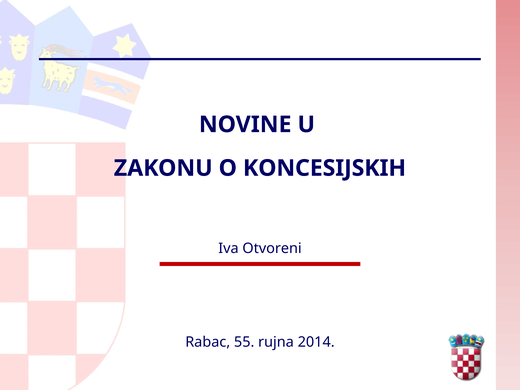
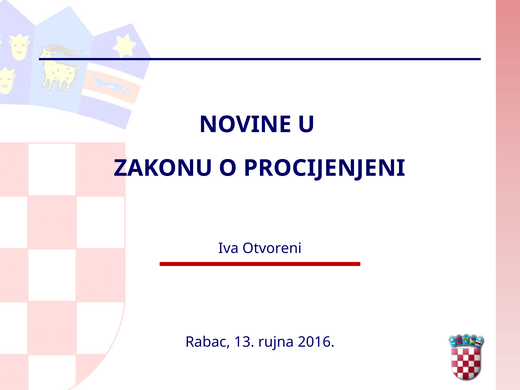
KONCESIJSKIH: KONCESIJSKIH -> PROCIJENJENI
55: 55 -> 13
2014: 2014 -> 2016
